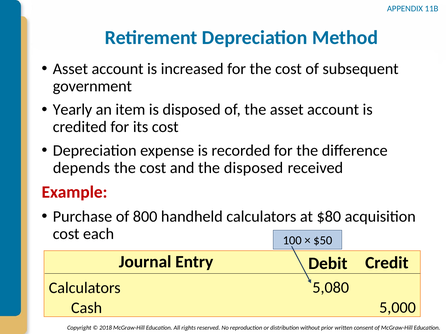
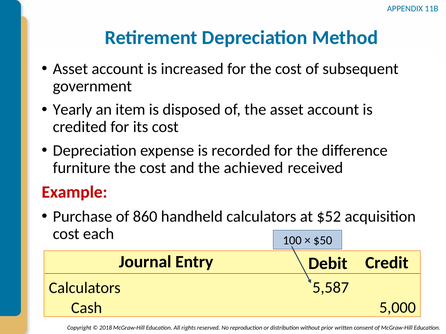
depends: depends -> furniture
the disposed: disposed -> achieved
800: 800 -> 860
$80: $80 -> $52
5,080: 5,080 -> 5,587
